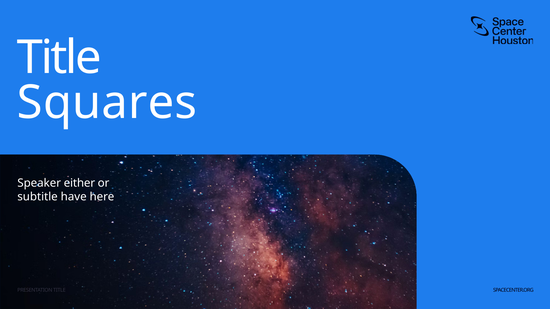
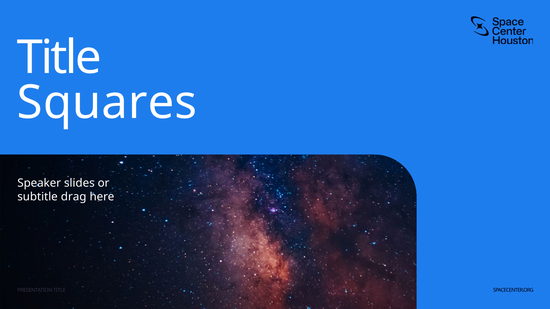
either: either -> slides
have: have -> drag
